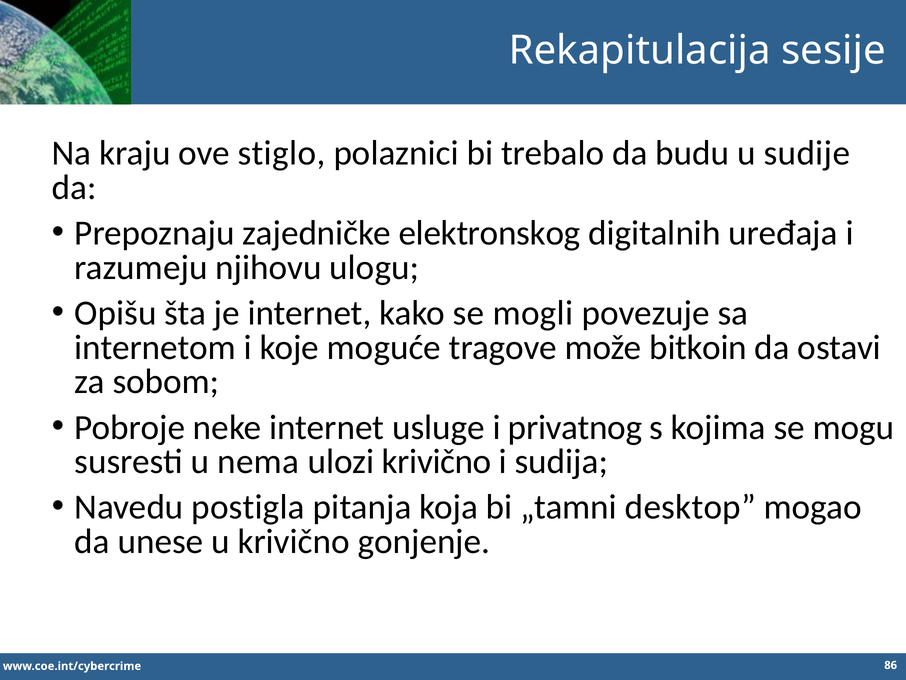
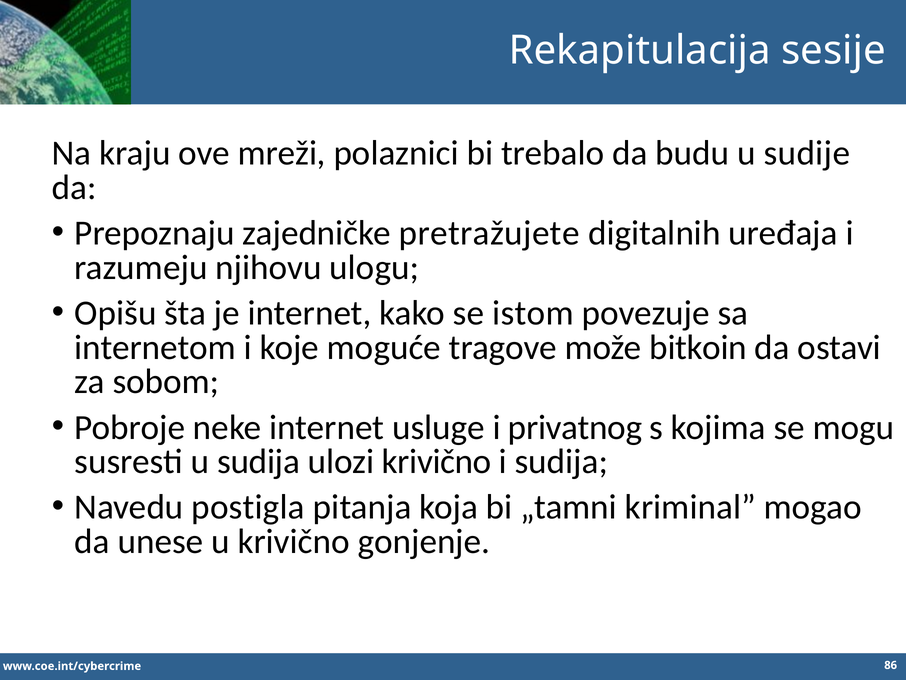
stiglo: stiglo -> mreži
elektronskog: elektronskog -> pretražujete
mogli: mogli -> istom
u nema: nema -> sudija
desktop: desktop -> kriminal
